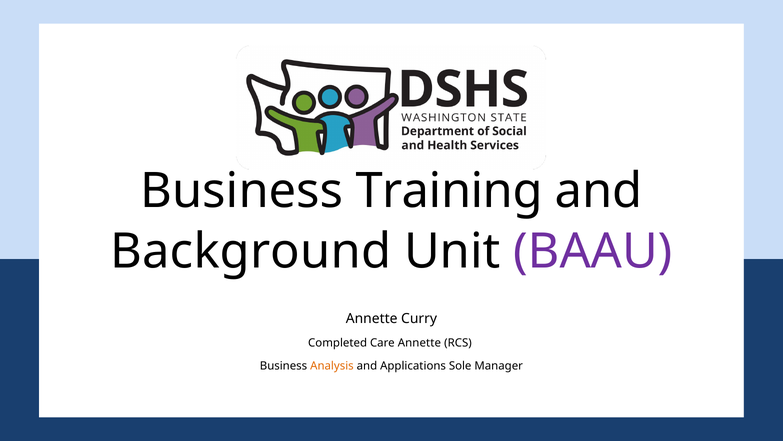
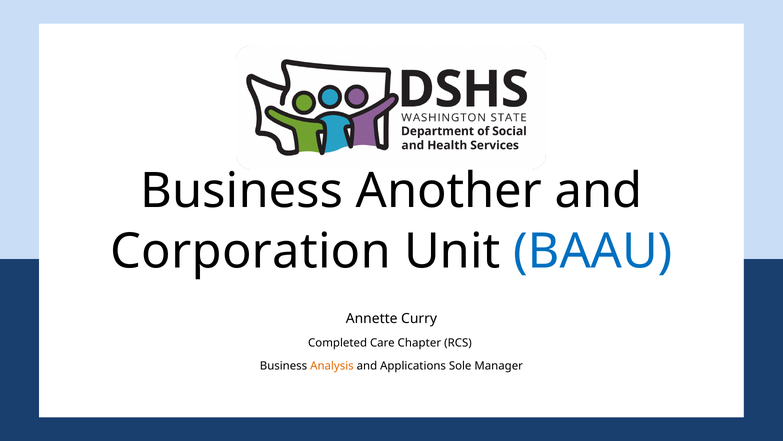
Training: Training -> Another
Background: Background -> Corporation
BAAU colour: purple -> blue
Care Annette: Annette -> Chapter
